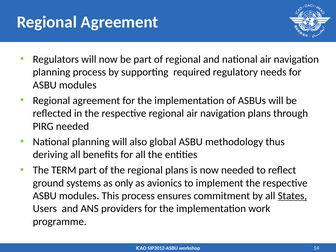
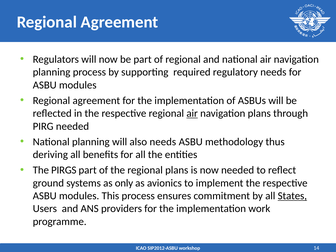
air at (192, 113) underline: none -> present
also global: global -> needs
TERM: TERM -> PIRGS
